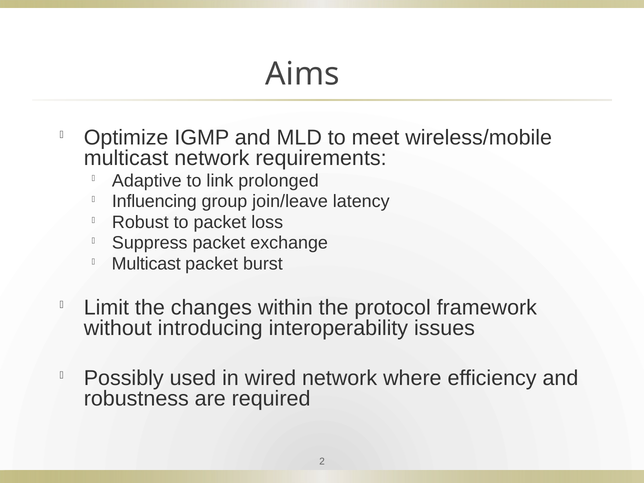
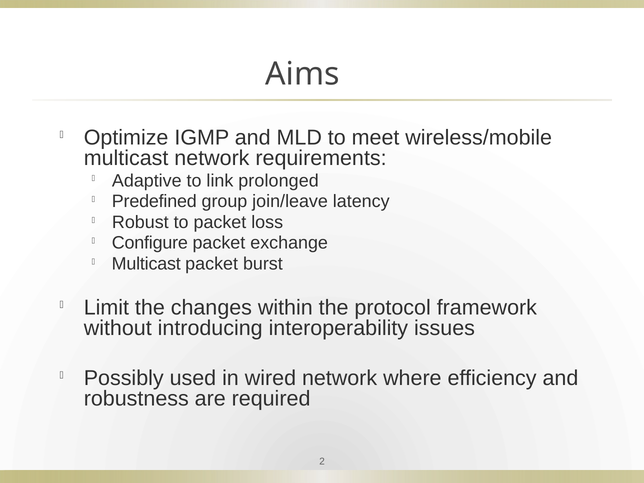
Influencing: Influencing -> Predefined
Suppress: Suppress -> Configure
